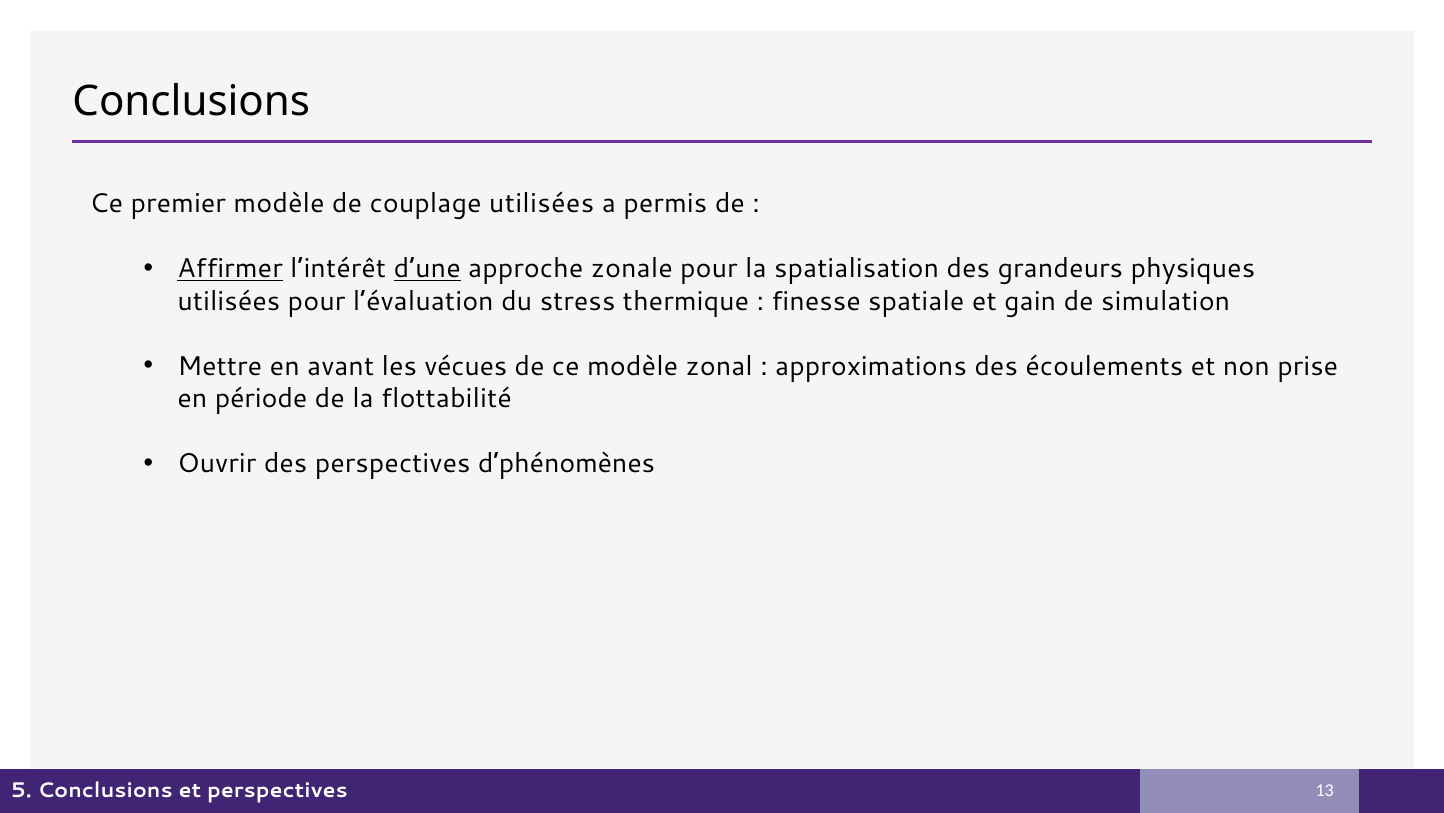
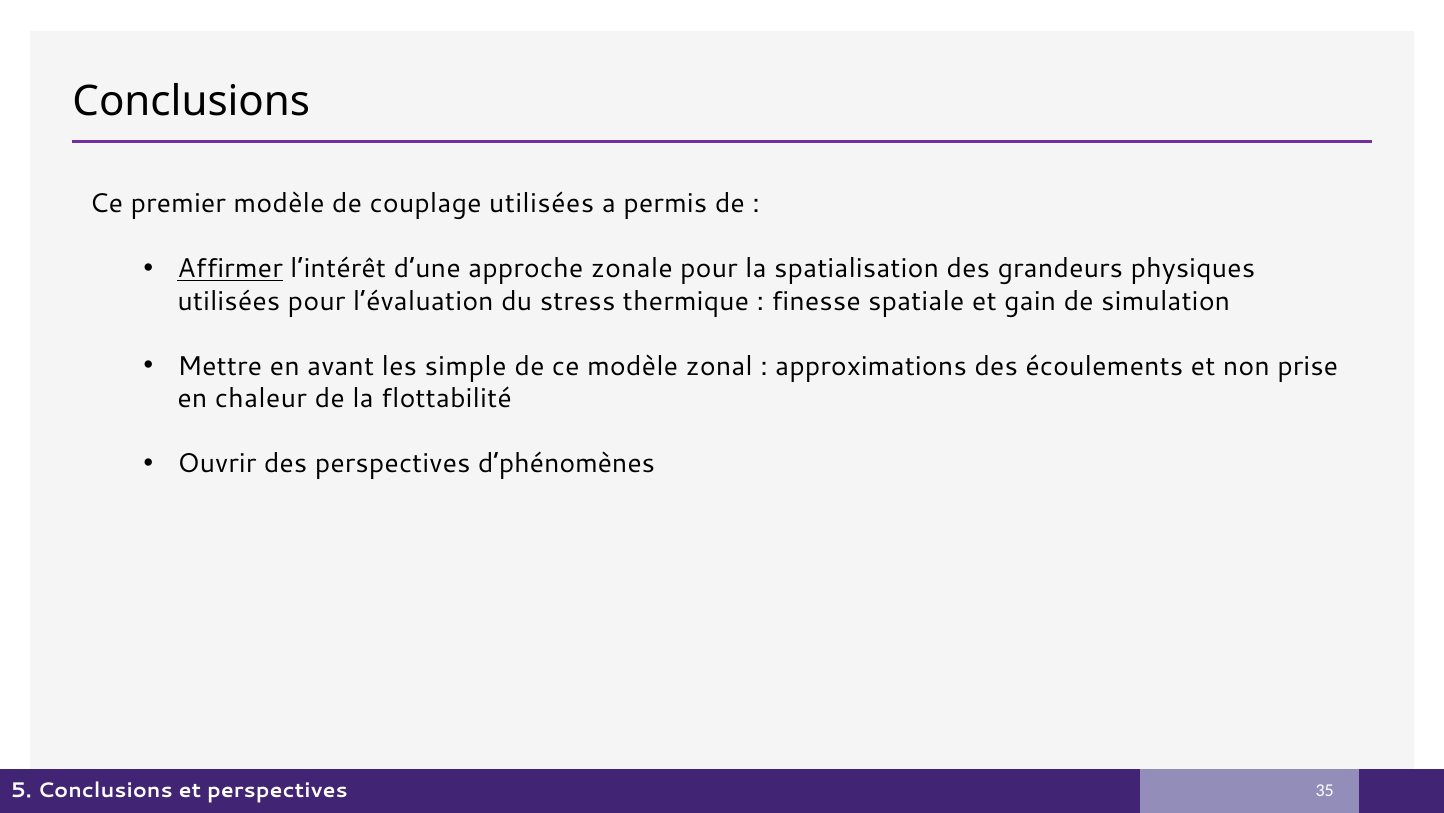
d’une underline: present -> none
vécues: vécues -> simple
période: période -> chaleur
13: 13 -> 35
